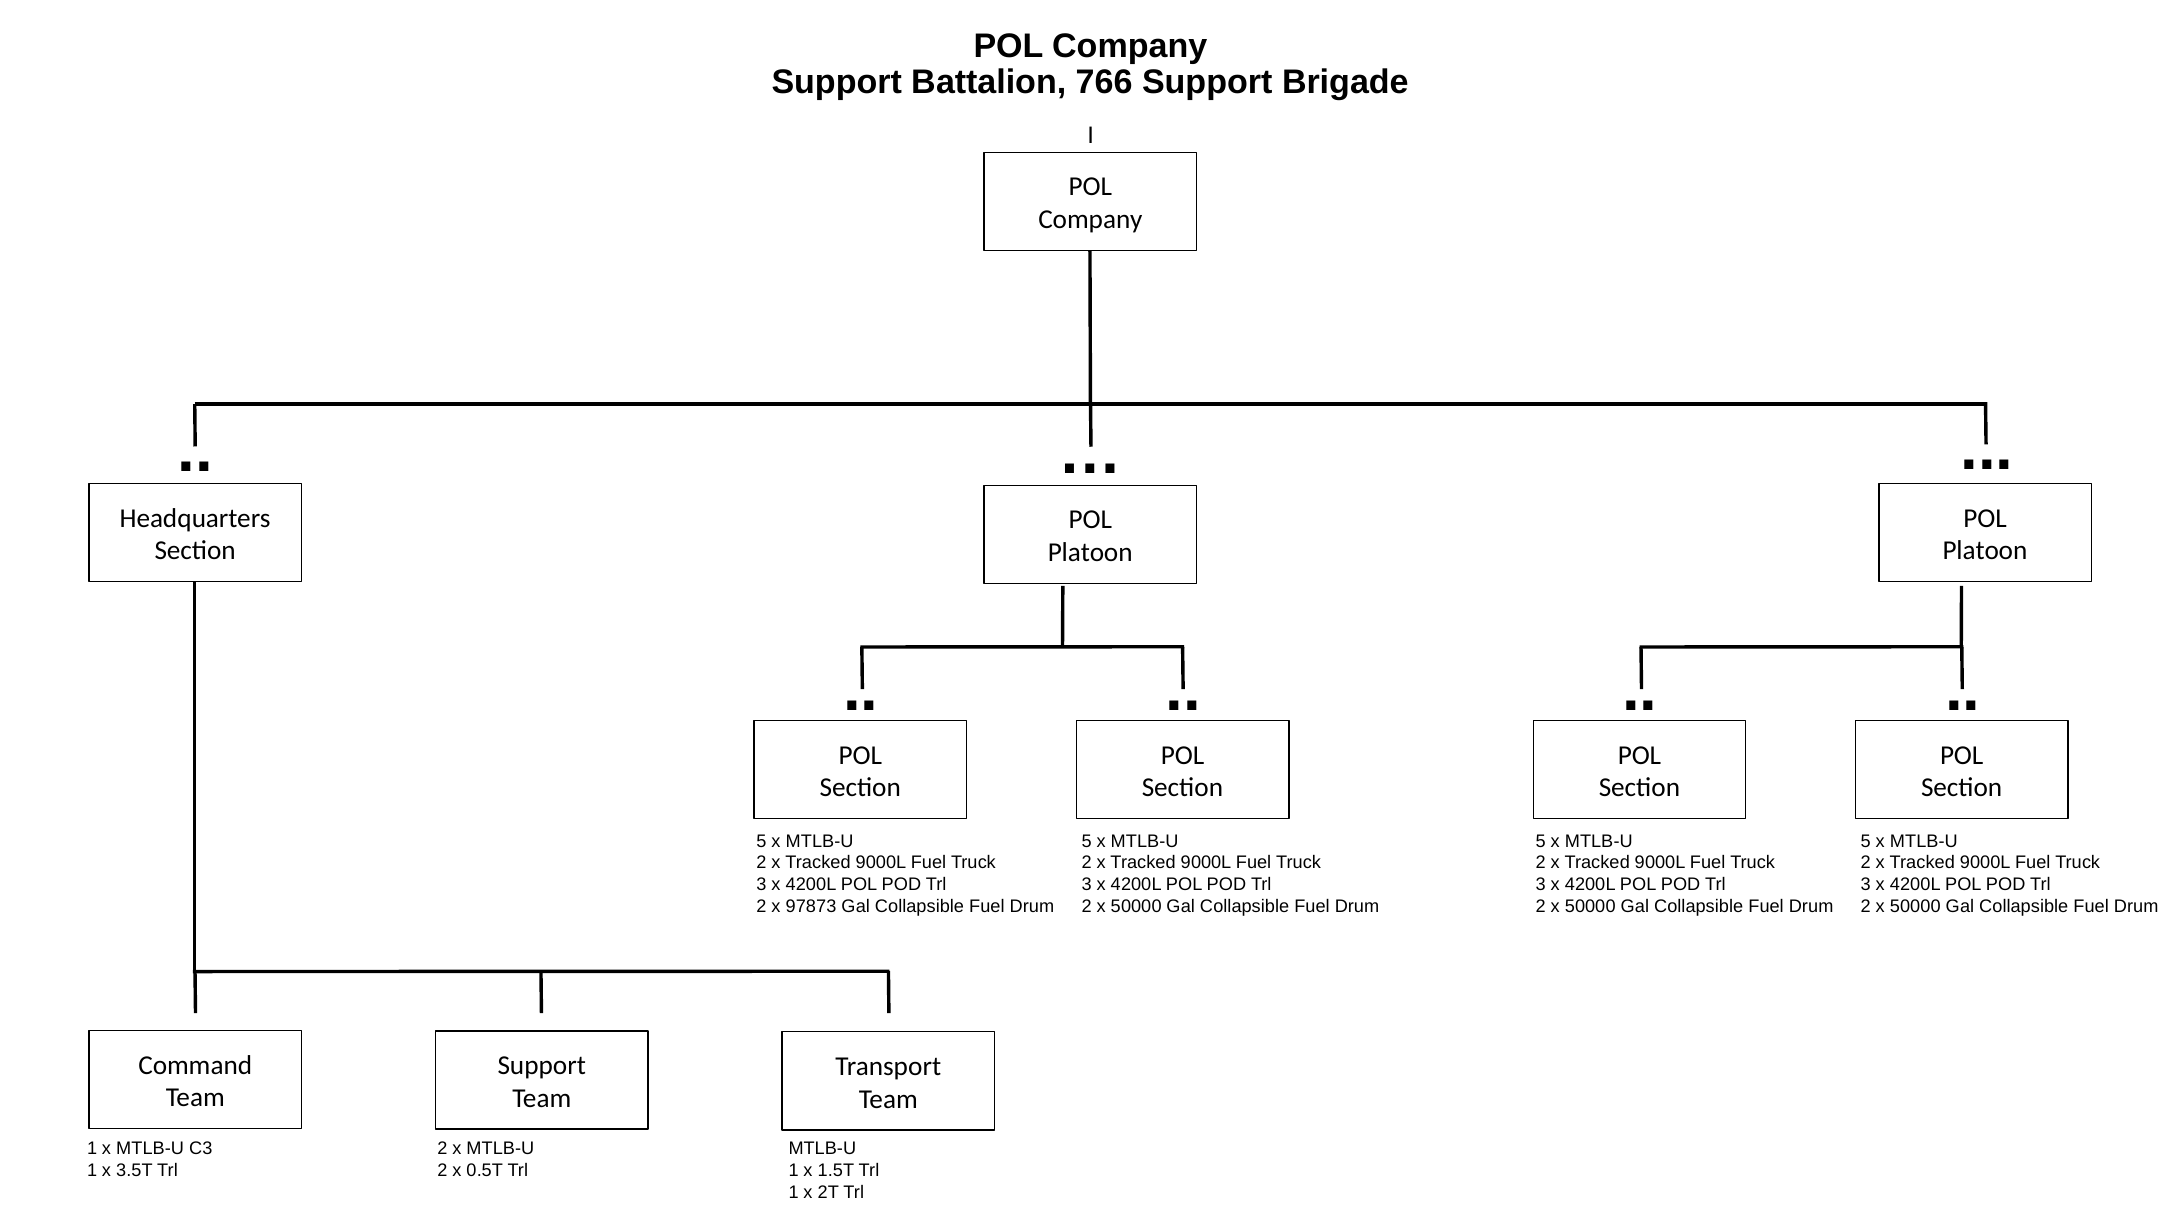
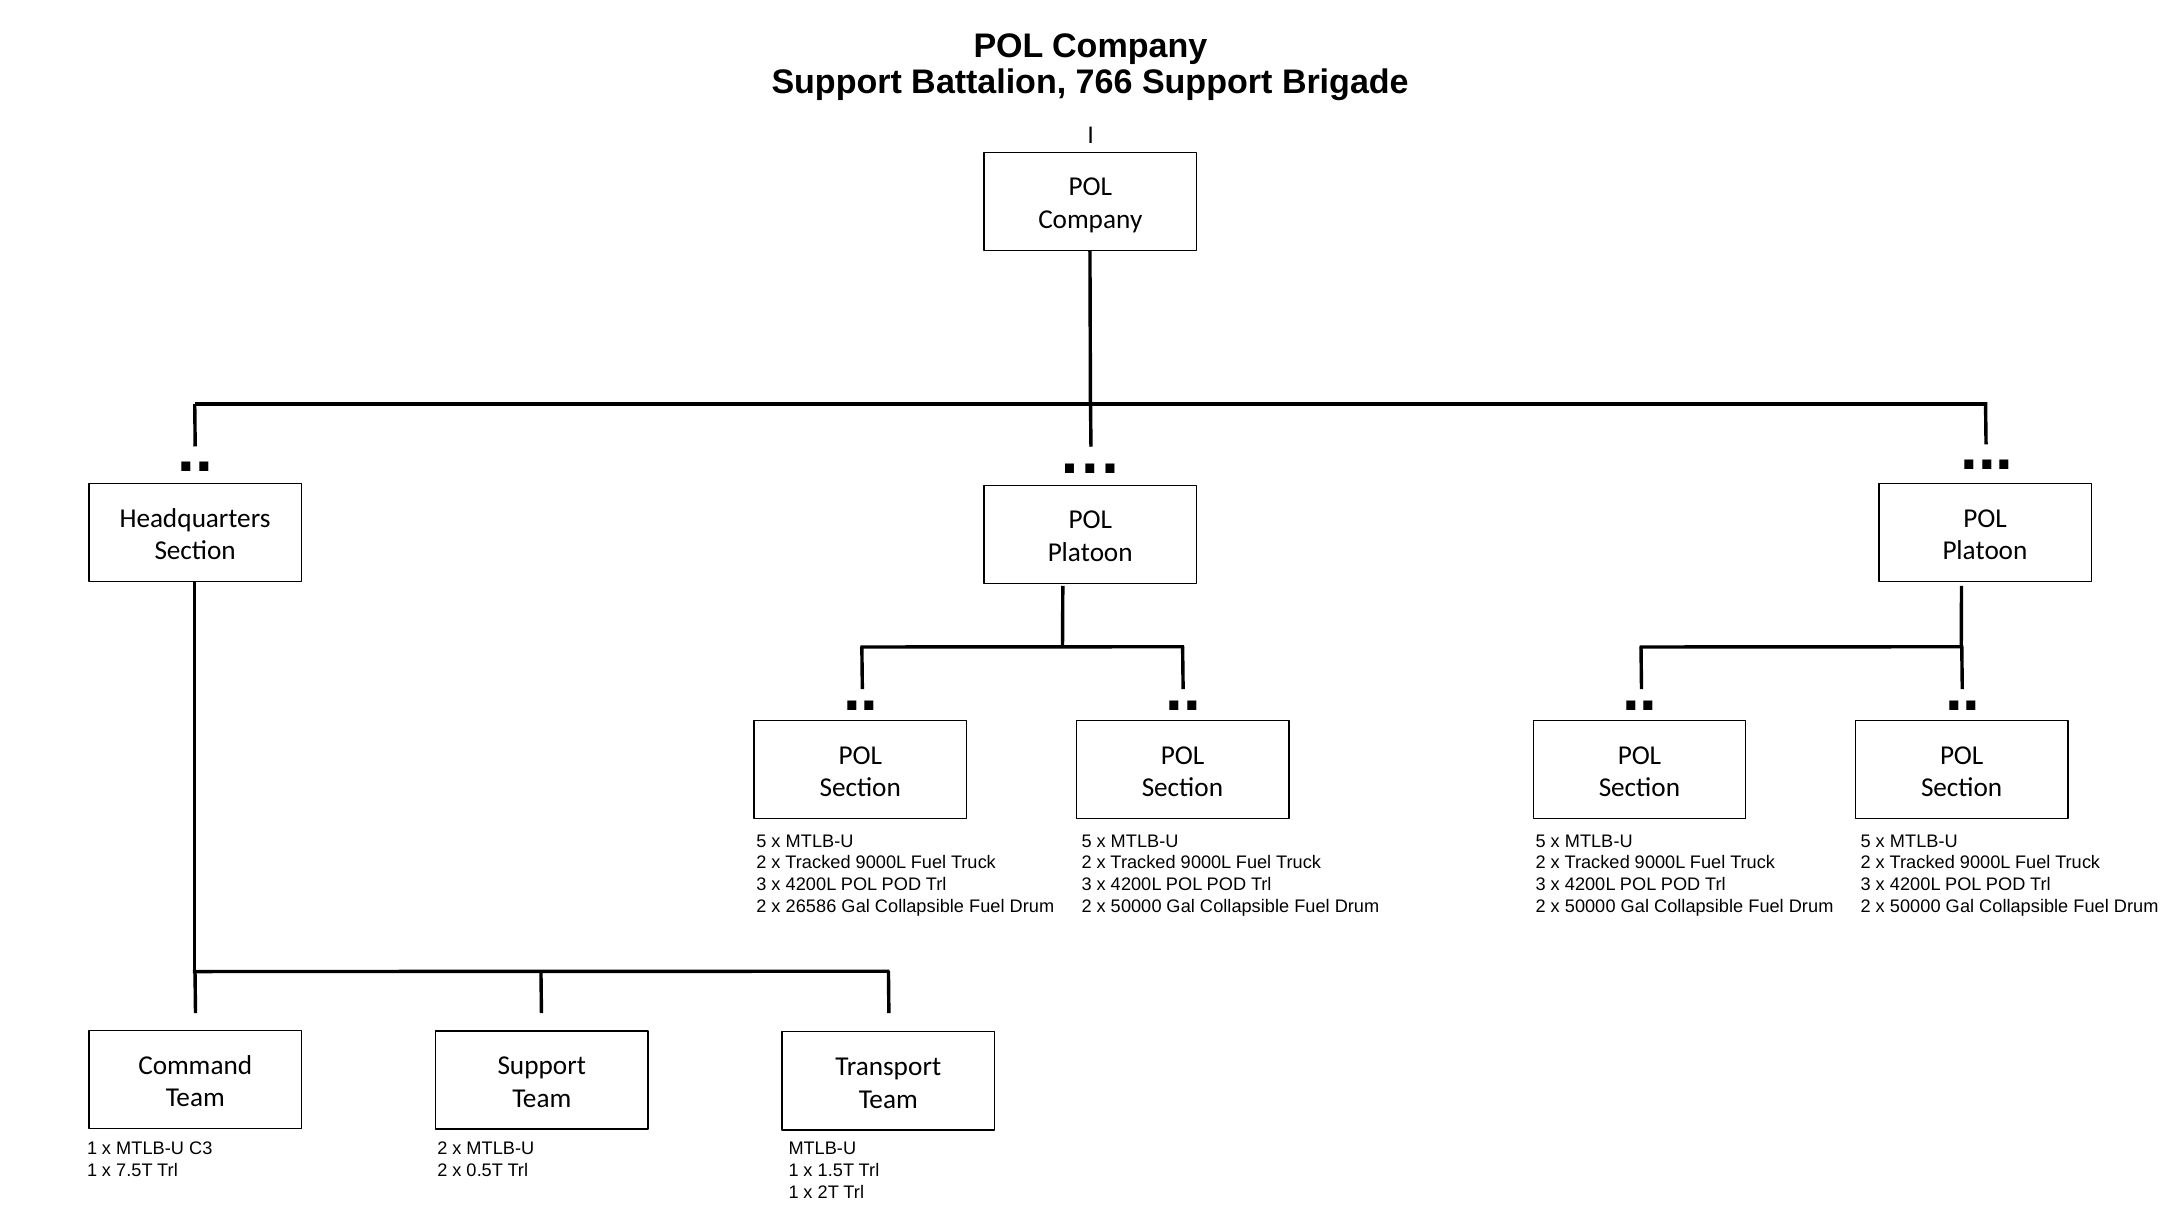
97873: 97873 -> 26586
3.5T: 3.5T -> 7.5T
